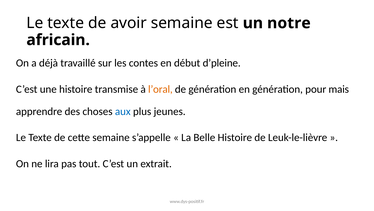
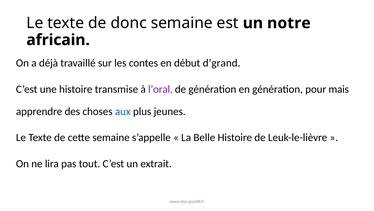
avoir: avoir -> donc
d’pleine: d’pleine -> d’grand
l’oral colour: orange -> purple
